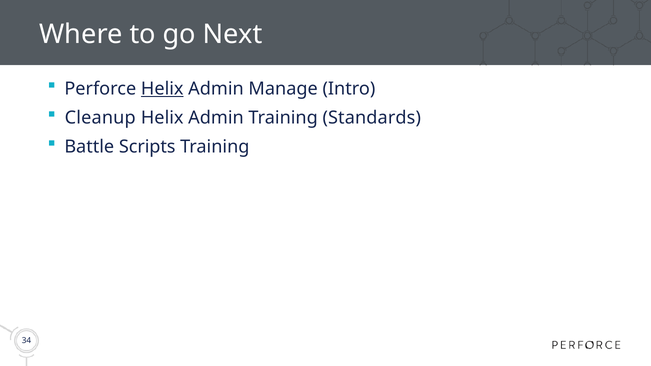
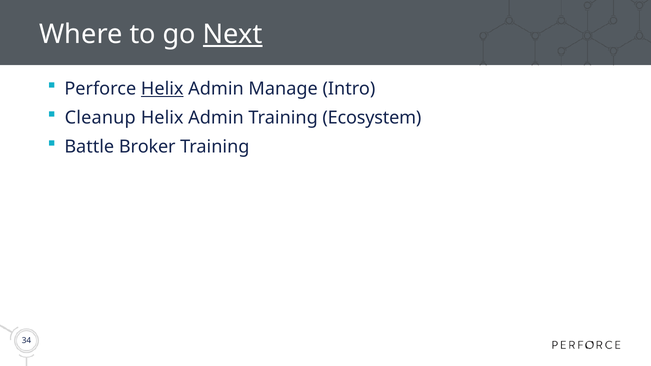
Next underline: none -> present
Standards: Standards -> Ecosystem
Scripts: Scripts -> Broker
